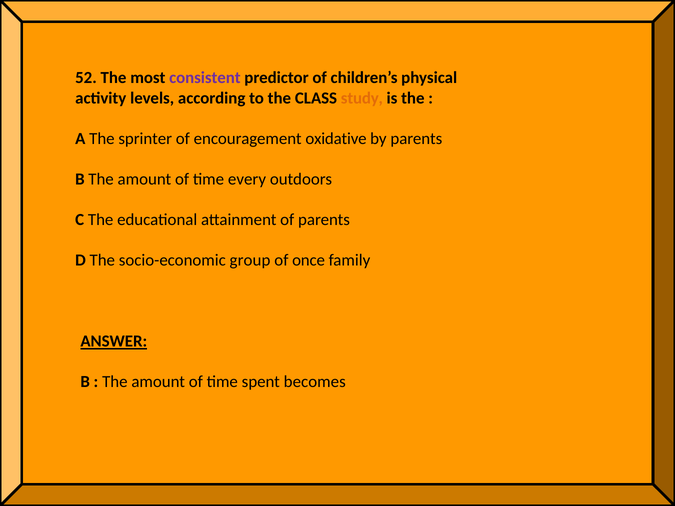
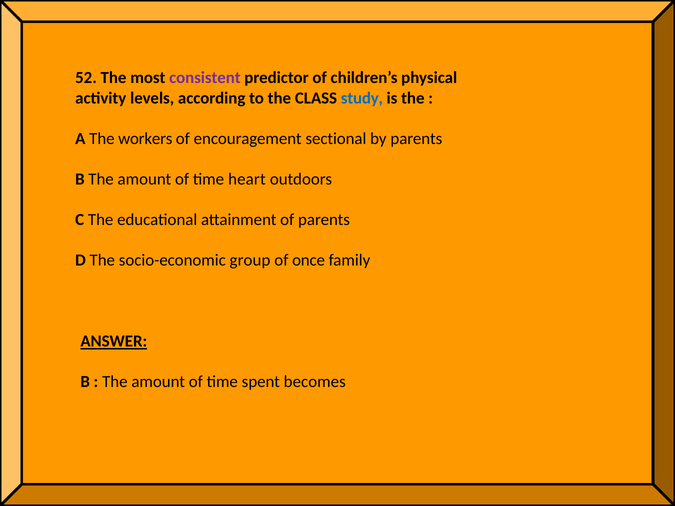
study colour: orange -> blue
sprinter: sprinter -> workers
oxidative: oxidative -> sectional
every: every -> heart
